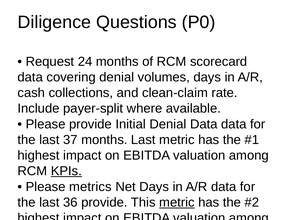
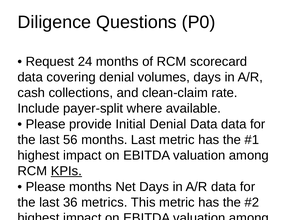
37: 37 -> 56
Please metrics: metrics -> months
36 provide: provide -> metrics
metric at (177, 202) underline: present -> none
